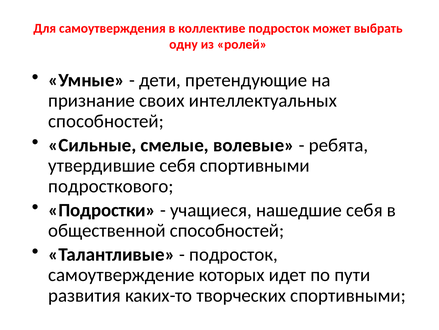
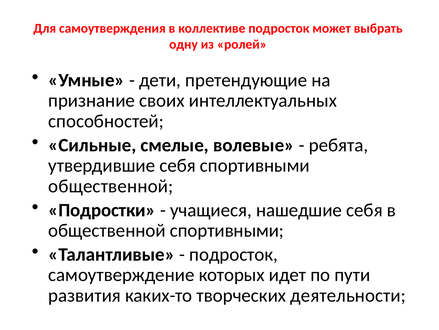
подросткового at (111, 186): подросткового -> общественной
общественной способностей: способностей -> спортивными
творческих спортивными: спортивными -> деятельности
